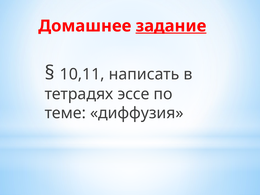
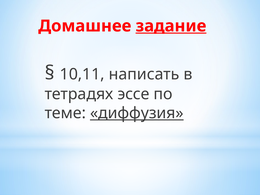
диффузия underline: none -> present
